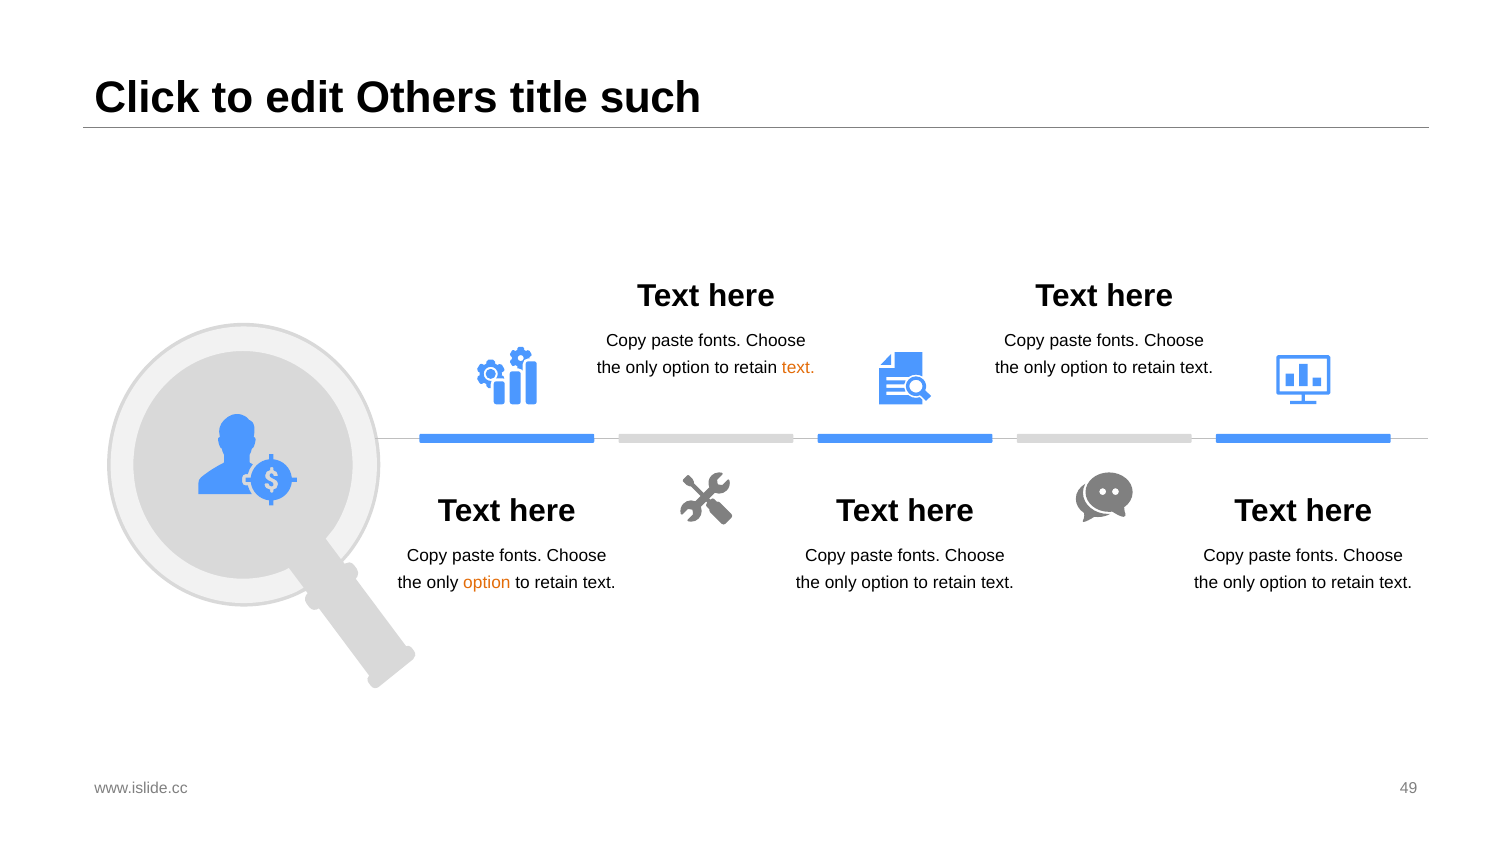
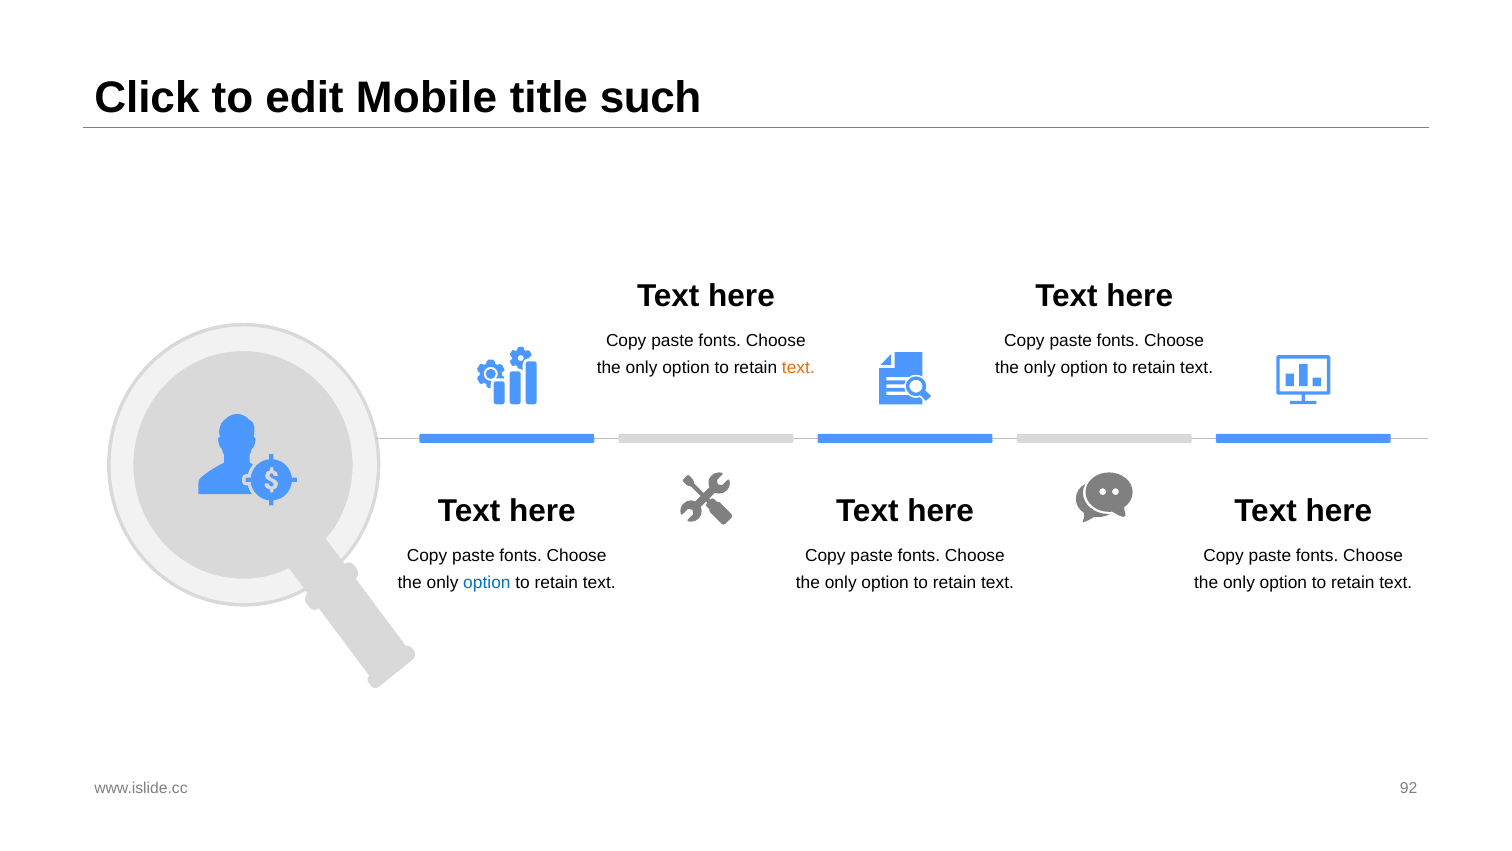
Others: Others -> Mobile
option at (487, 582) colour: orange -> blue
49: 49 -> 92
